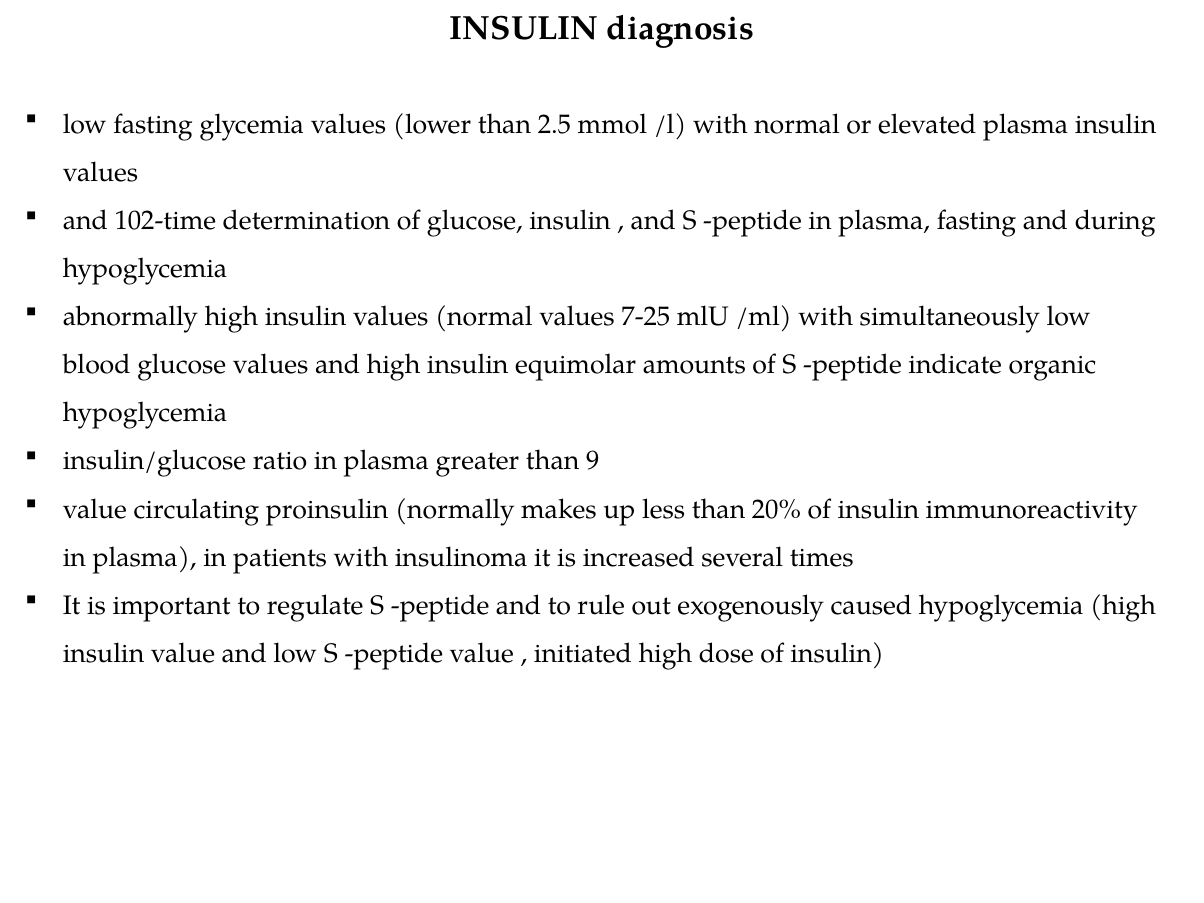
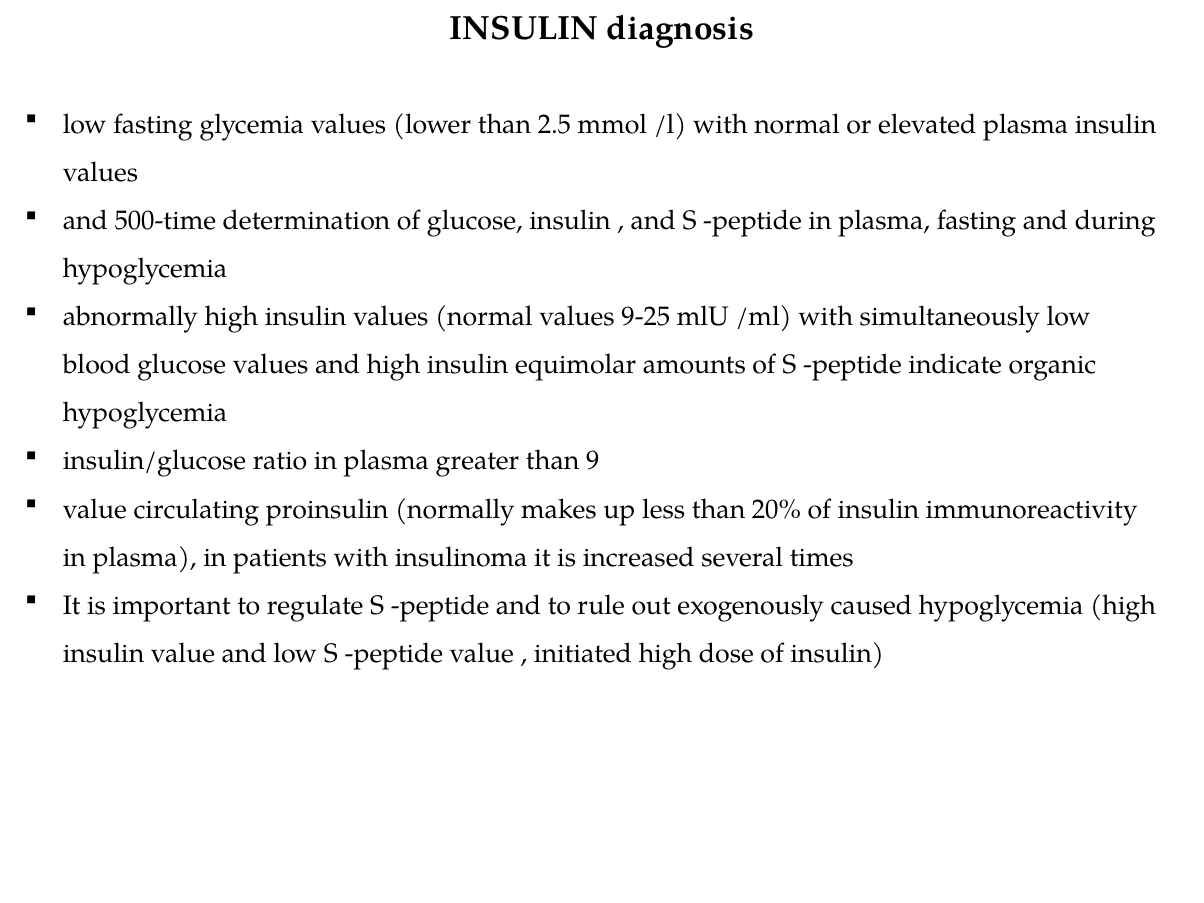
102-time: 102-time -> 500-time
7-25: 7-25 -> 9-25
